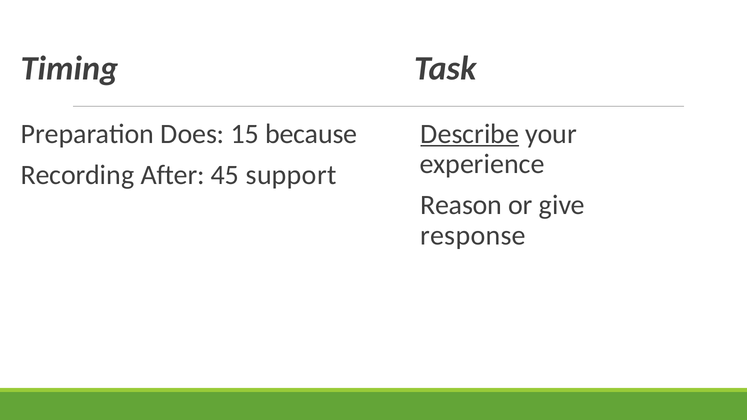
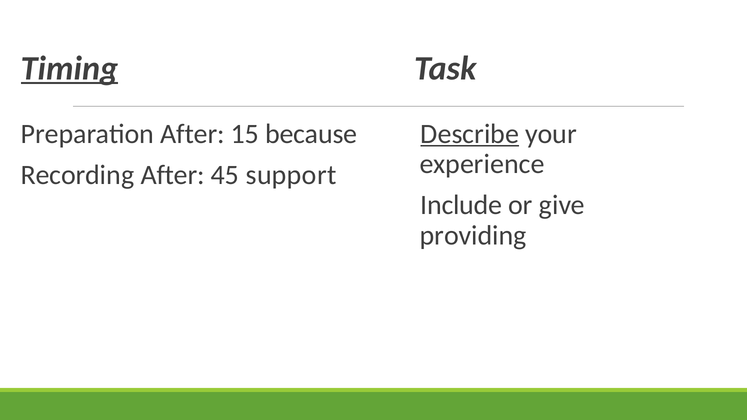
Timing underline: none -> present
Preparation Does: Does -> After
Reason: Reason -> Include
response: response -> providing
